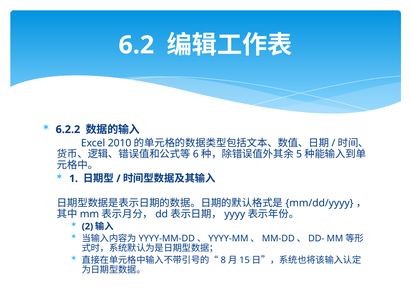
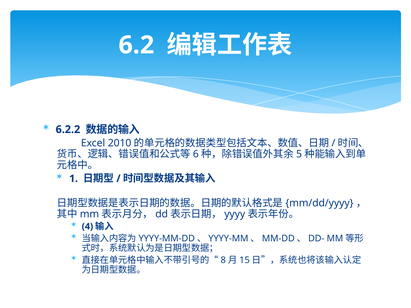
2: 2 -> 4
